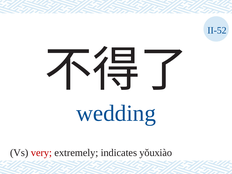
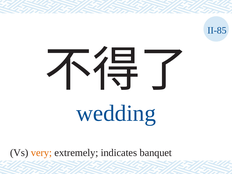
II-52: II-52 -> II-85
very colour: red -> orange
yǒuxiào: yǒuxiào -> banquet
